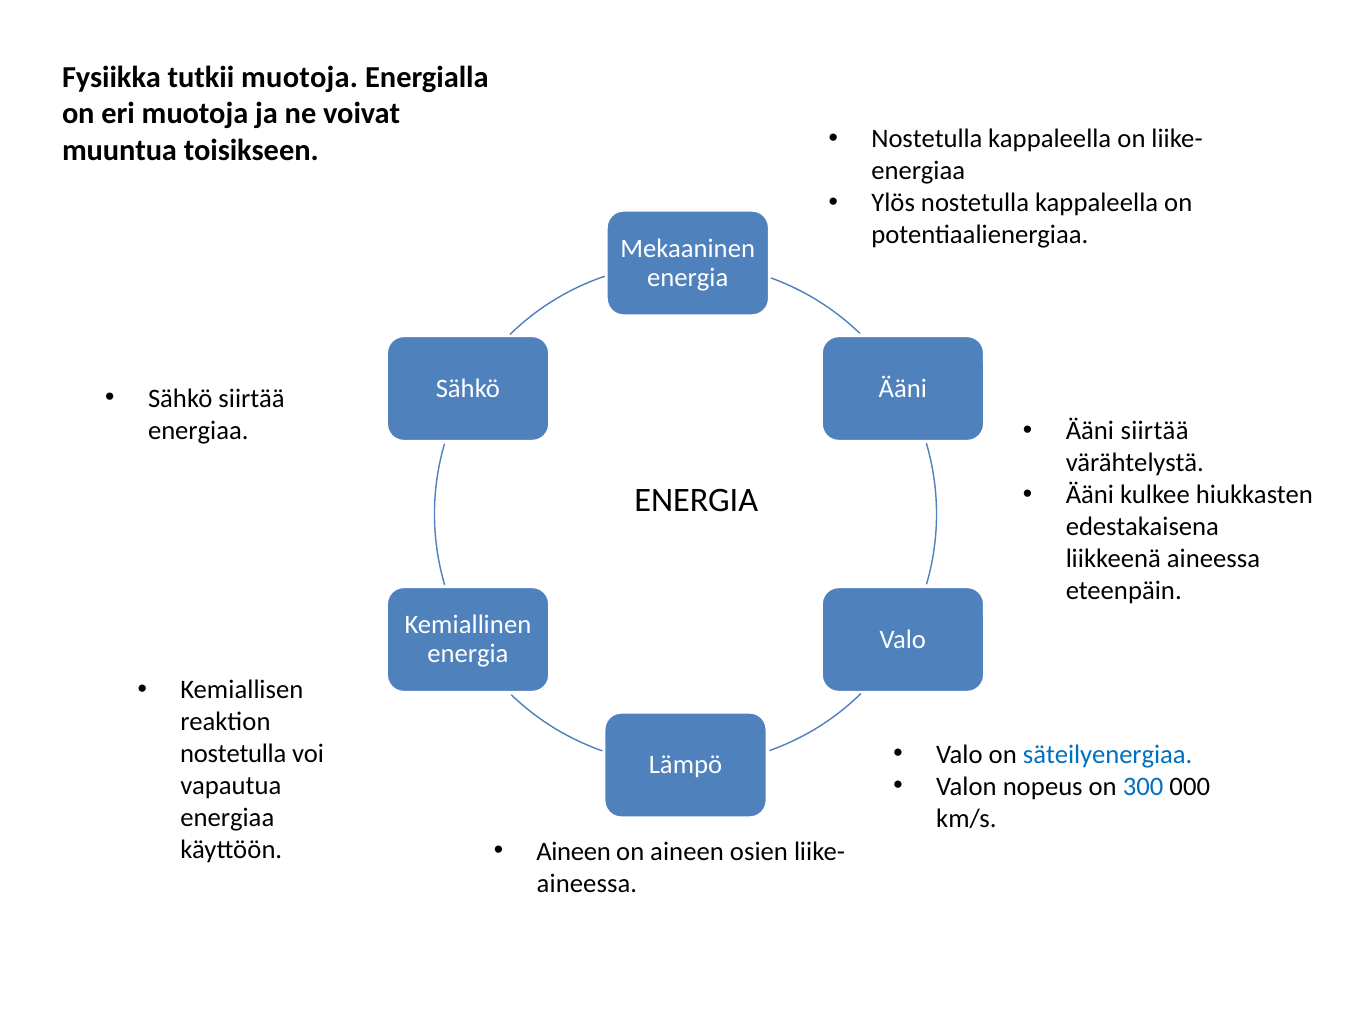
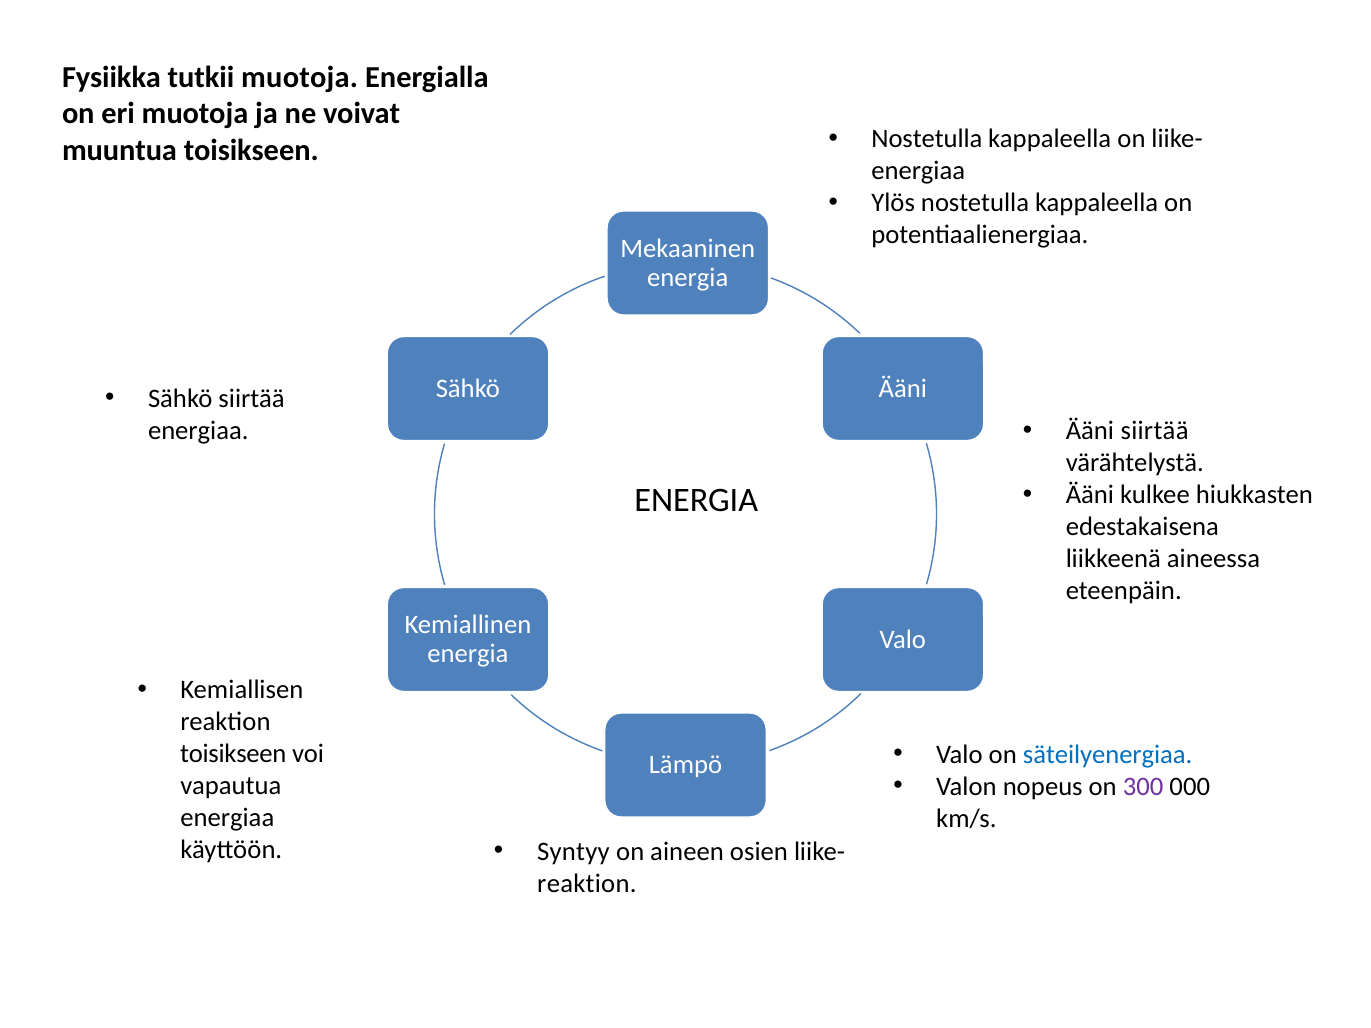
nostetulla at (233, 754): nostetulla -> toisikseen
300 colour: blue -> purple
Aineen at (574, 852): Aineen -> Syntyy
aineessa at (587, 884): aineessa -> reaktion
